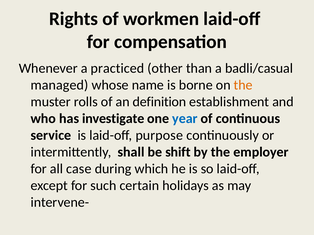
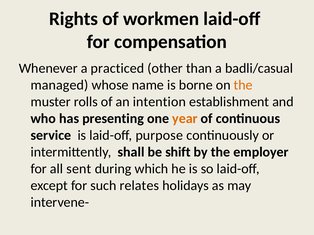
definition: definition -> intention
investigate: investigate -> presenting
year colour: blue -> orange
case: case -> sent
certain: certain -> relates
